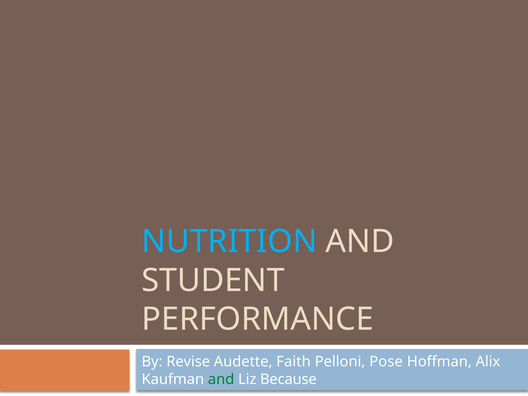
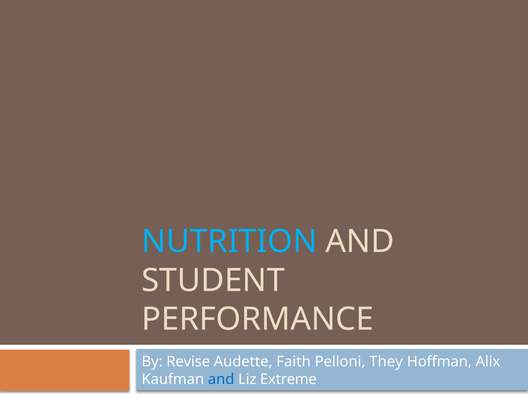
Pose: Pose -> They
and at (221, 379) colour: green -> blue
Because: Because -> Extreme
